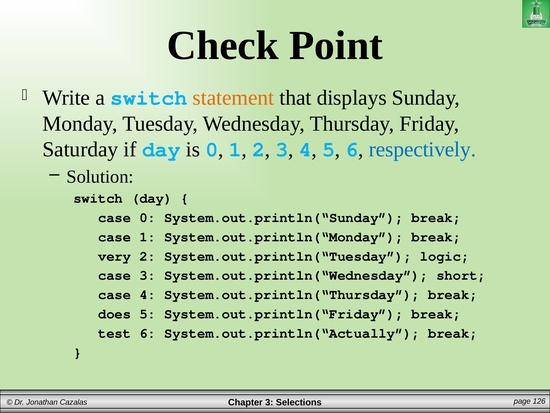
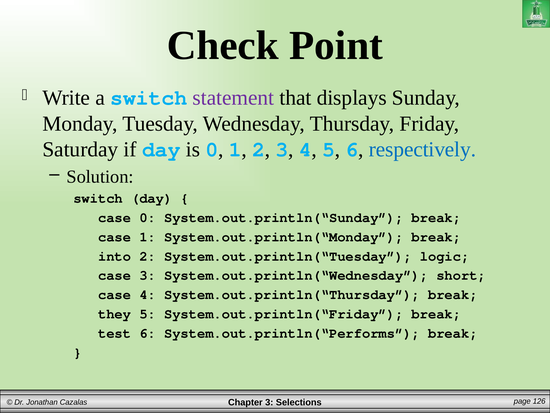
statement colour: orange -> purple
very: very -> into
does: does -> they
System.out.println(“Actually: System.out.println(“Actually -> System.out.println(“Performs
